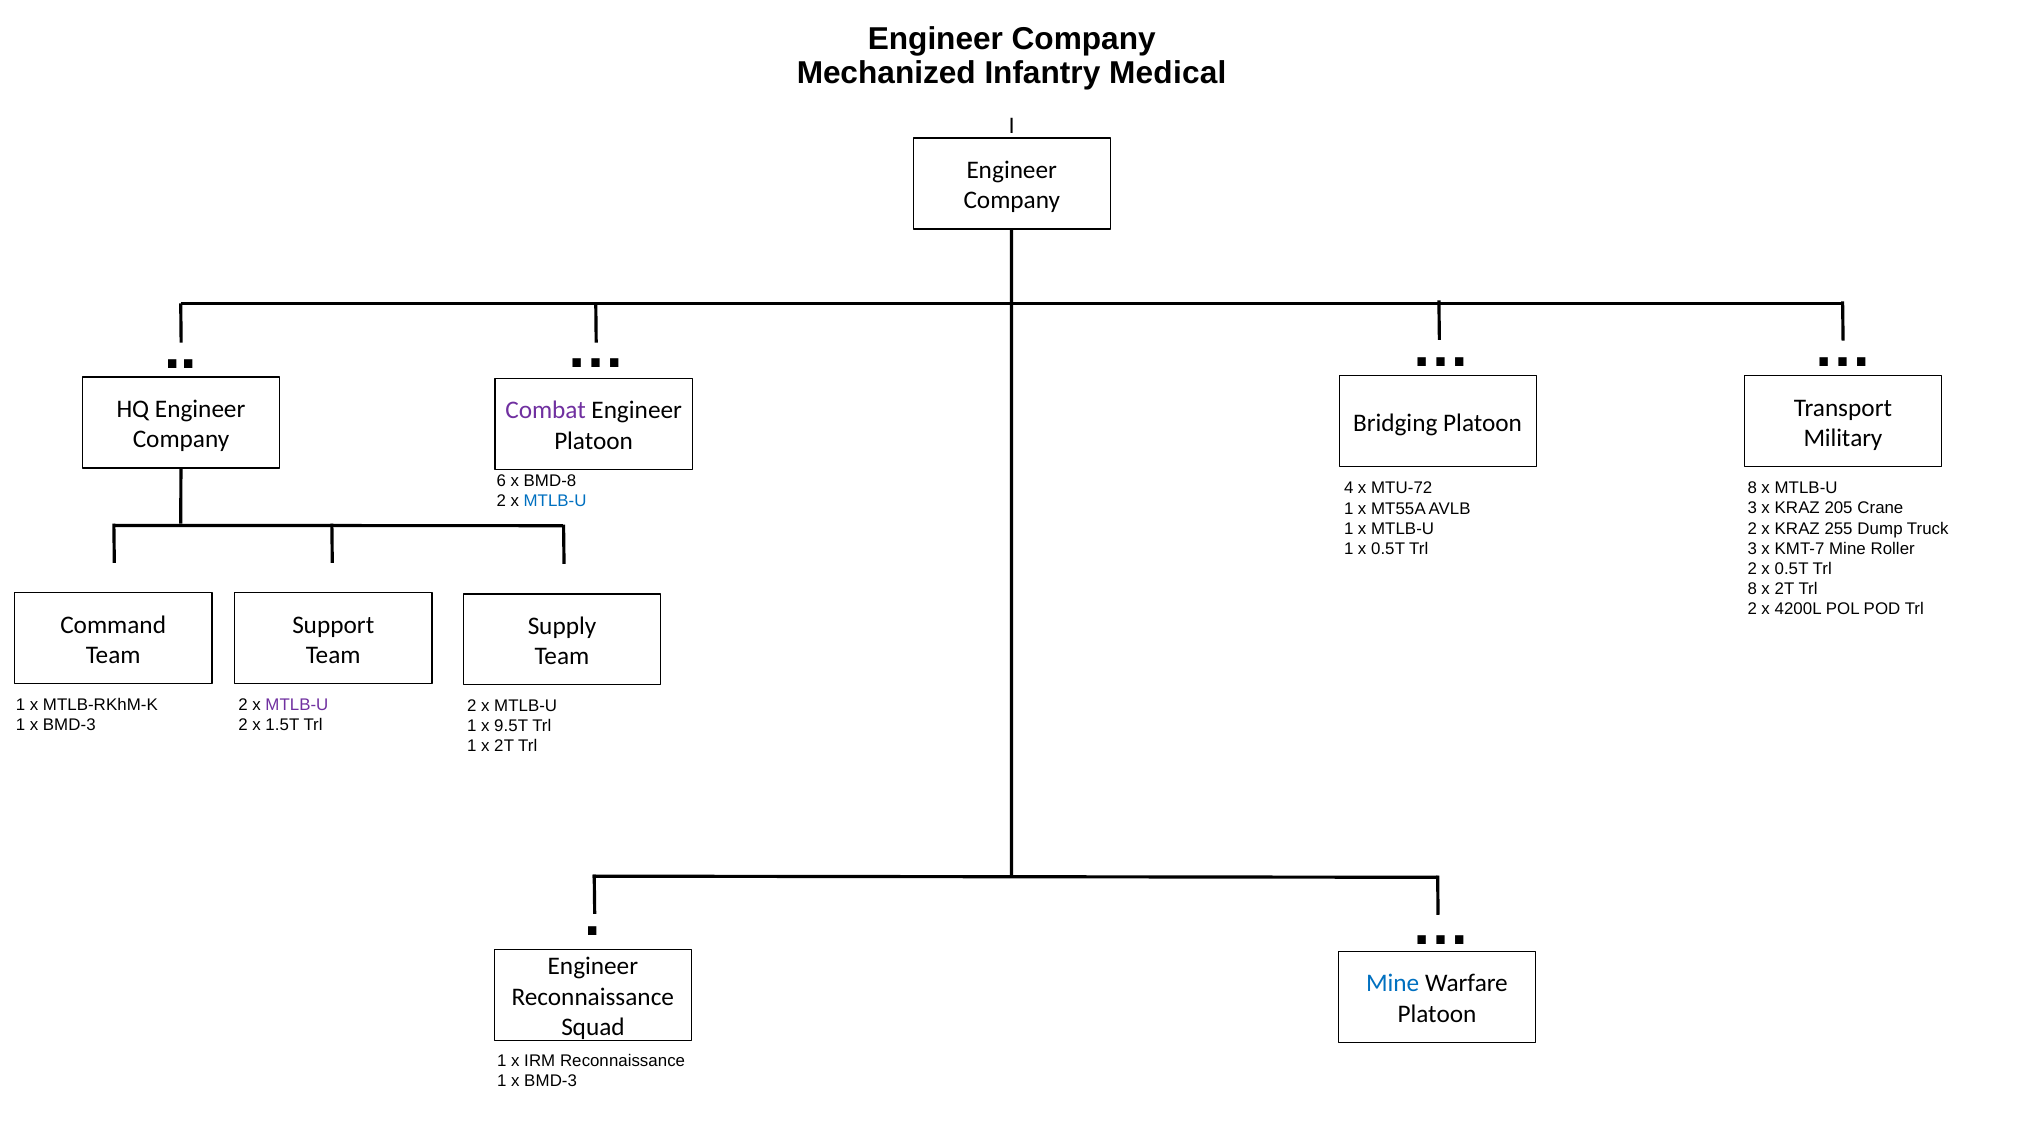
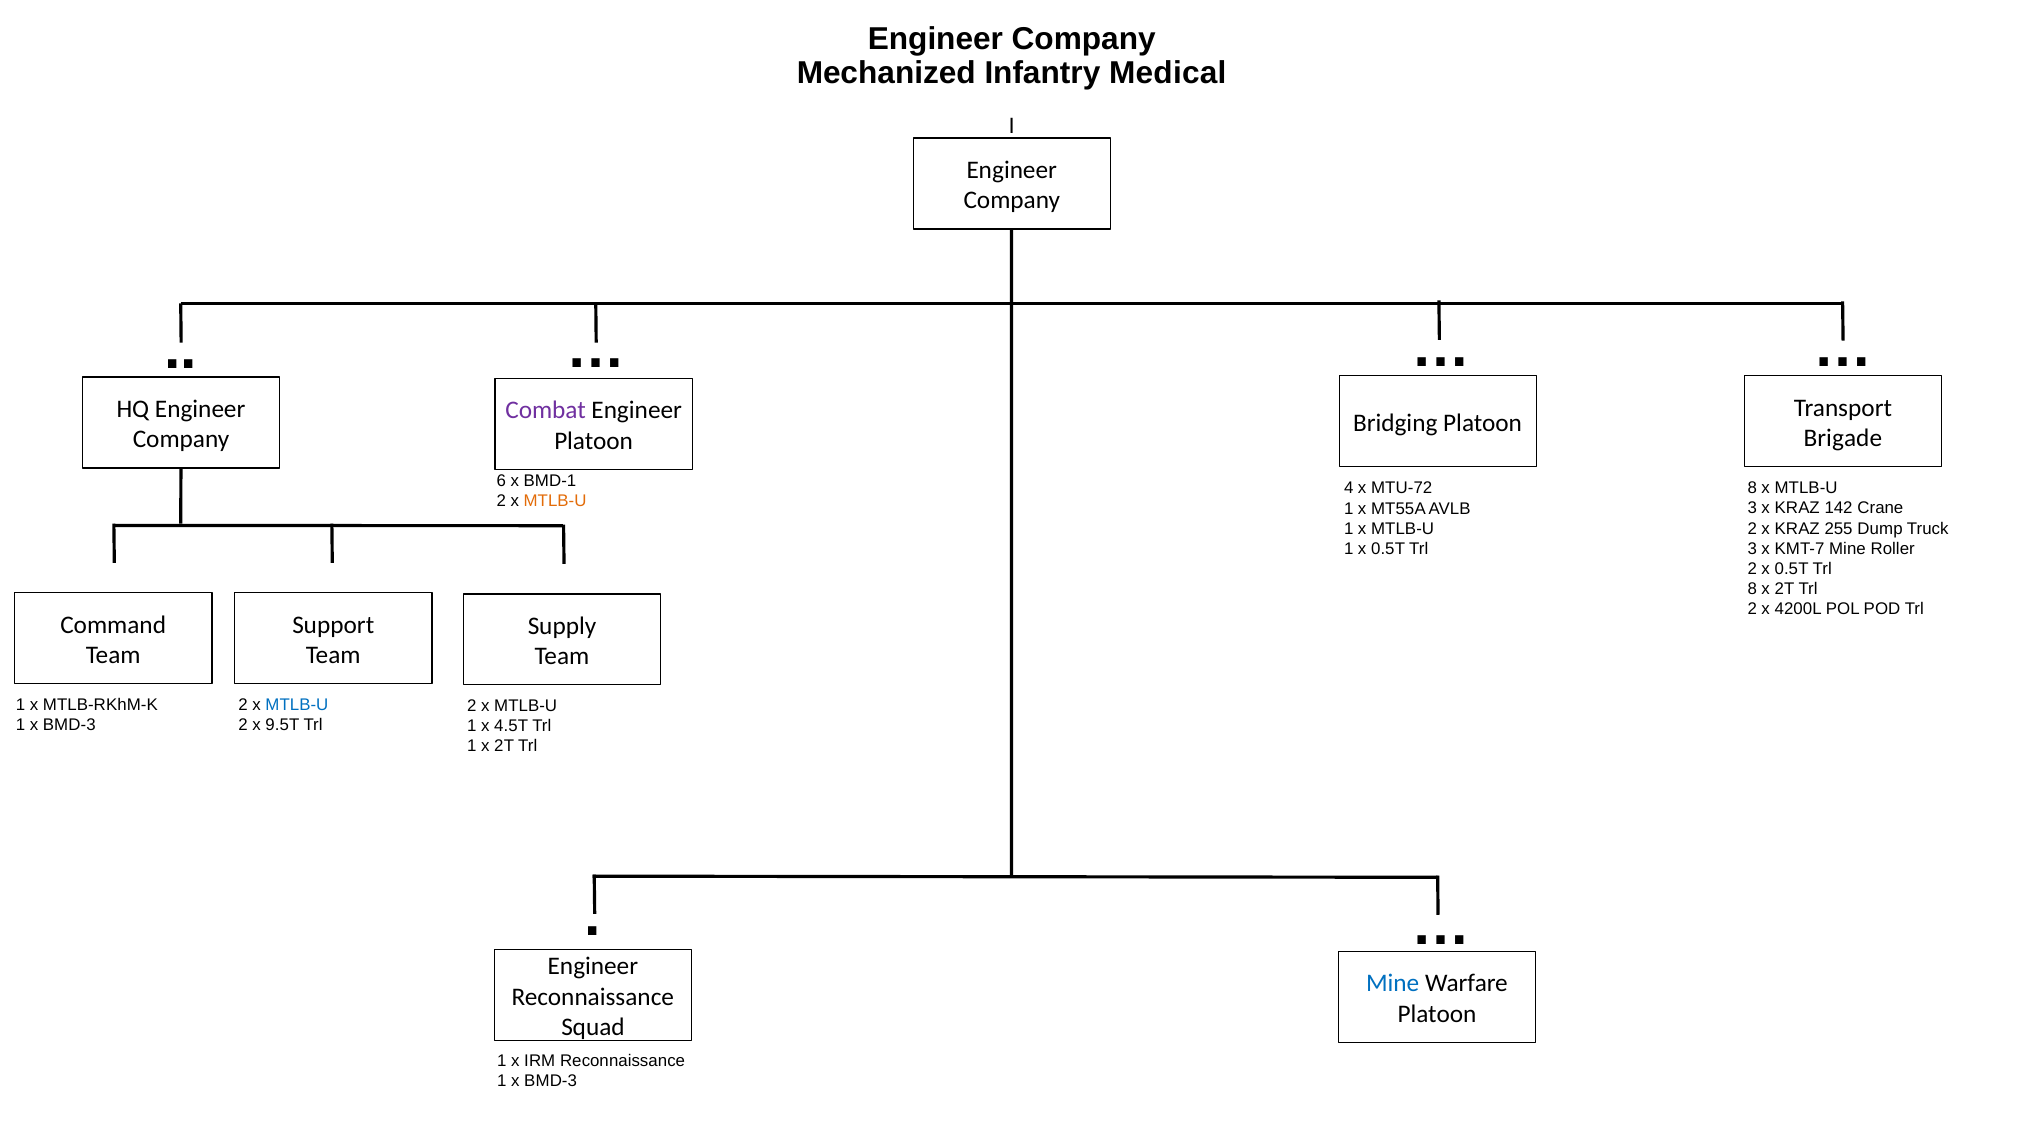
Military: Military -> Brigade
BMD-8: BMD-8 -> BMD-1
MTLB-U at (555, 502) colour: blue -> orange
205: 205 -> 142
MTLB-U at (297, 705) colour: purple -> blue
1.5T: 1.5T -> 9.5T
9.5T: 9.5T -> 4.5T
